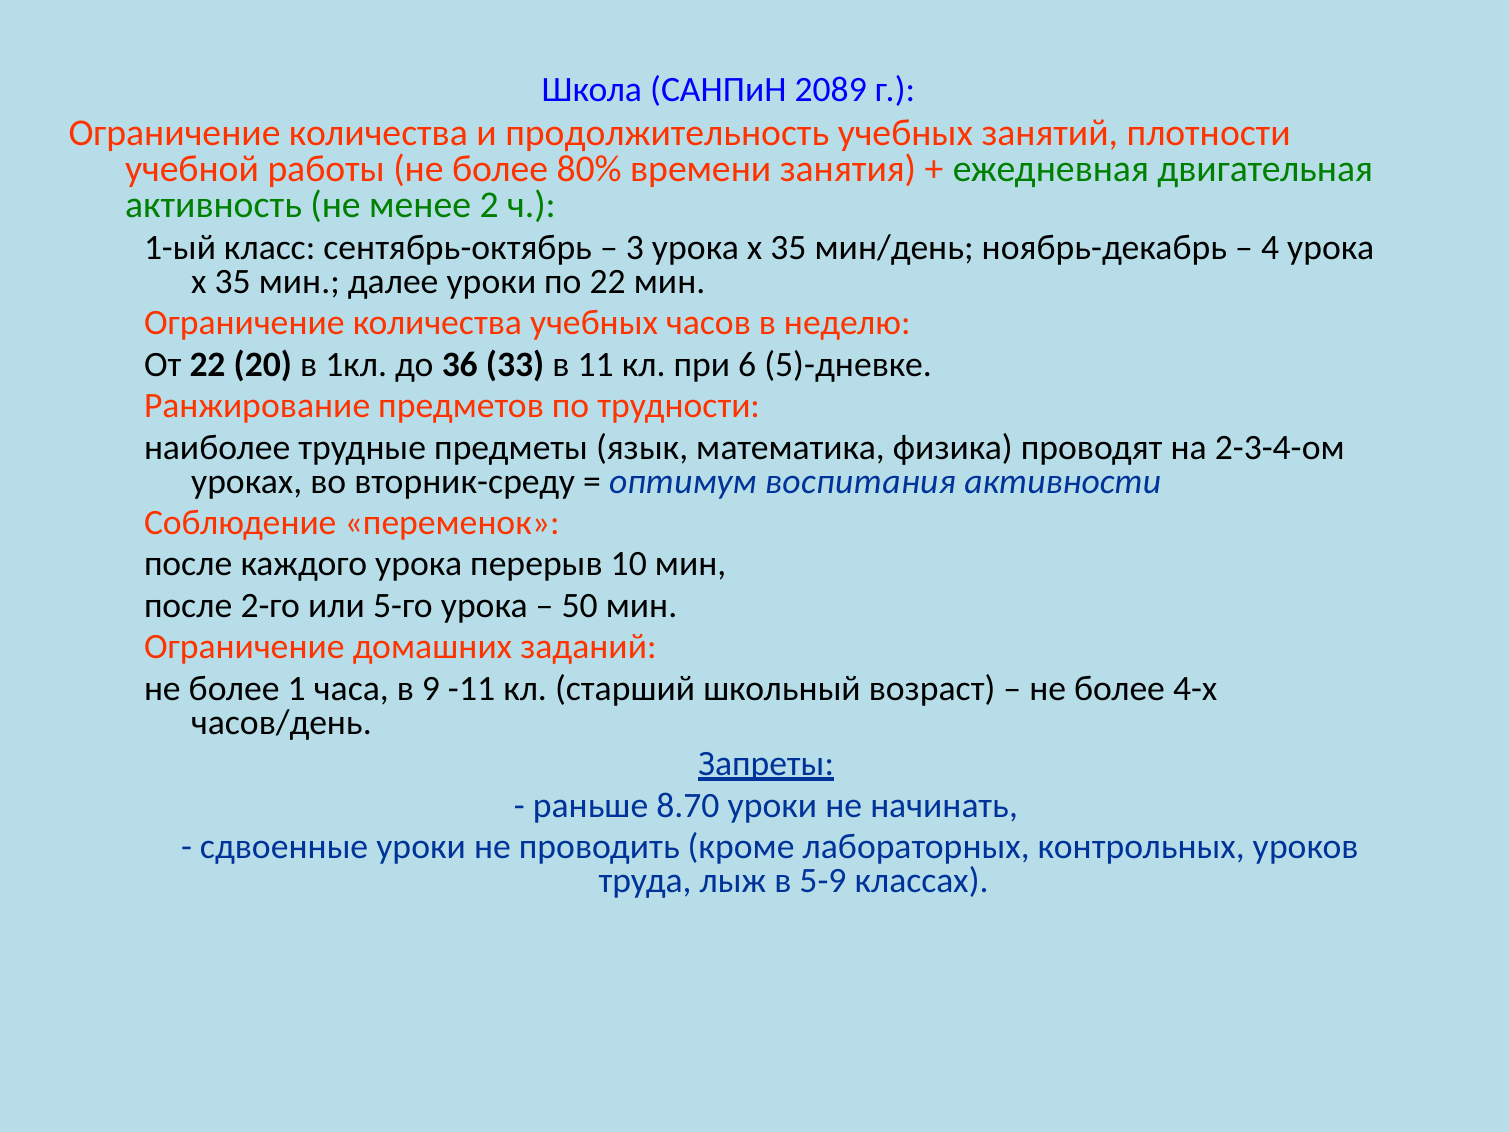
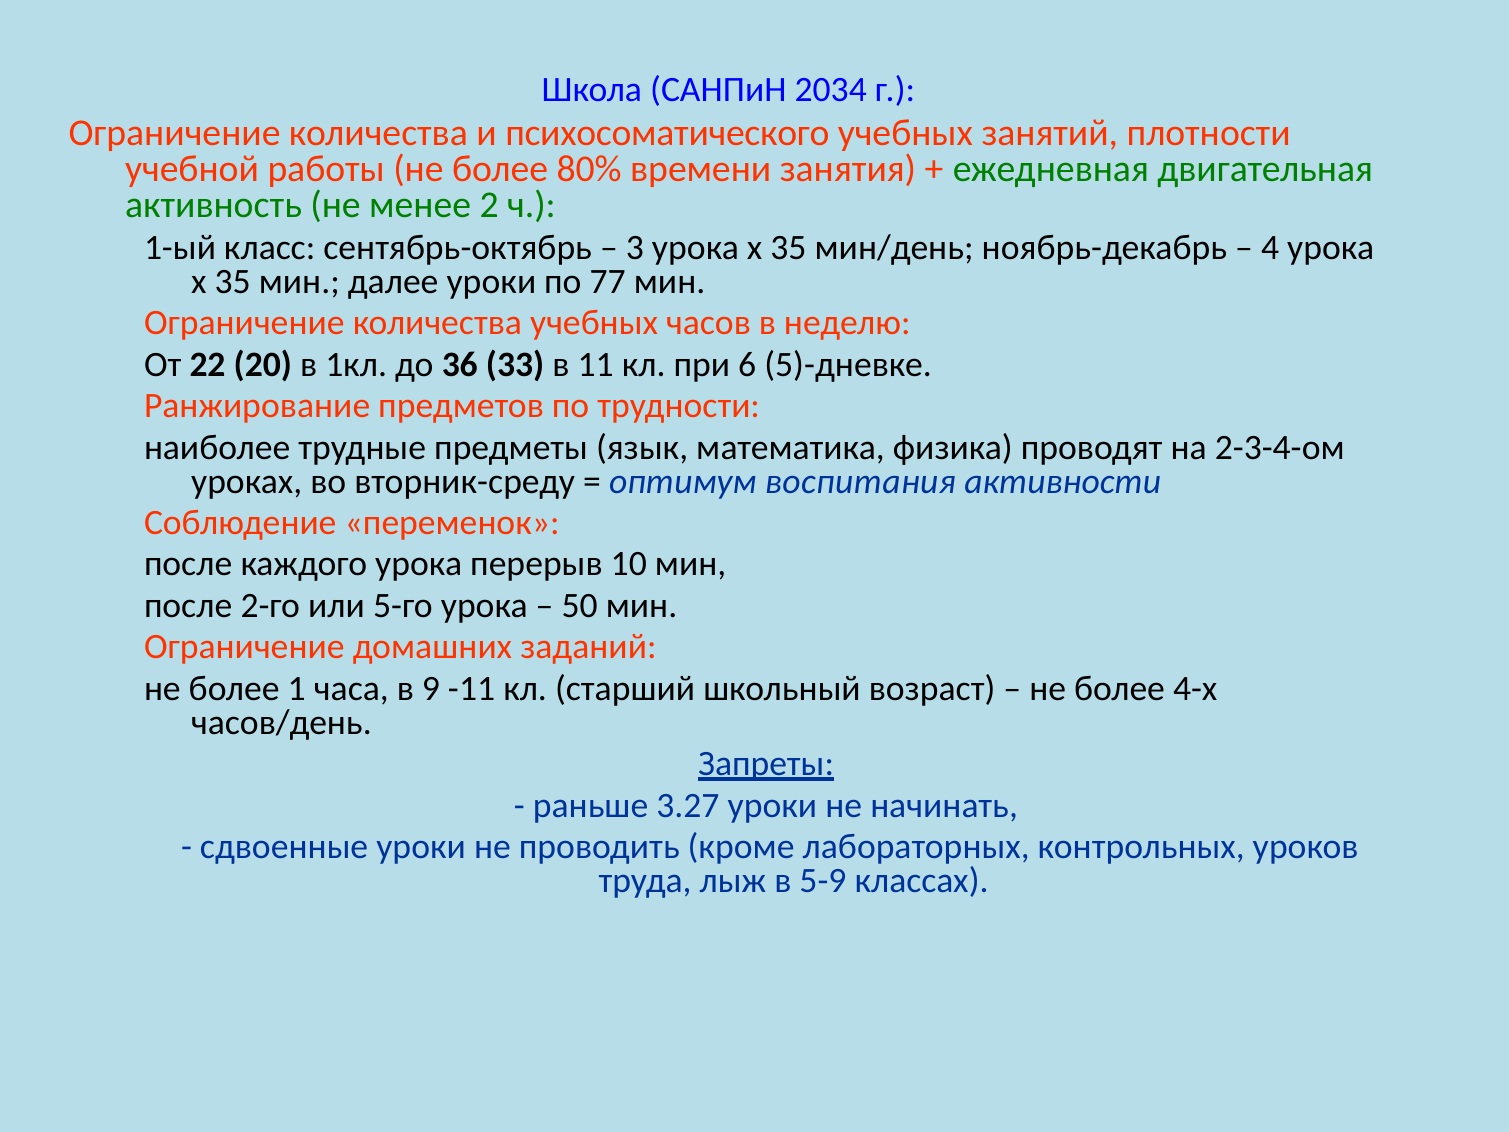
2089: 2089 -> 2034
продолжительность: продолжительность -> психосоматического
по 22: 22 -> 77
8.70: 8.70 -> 3.27
